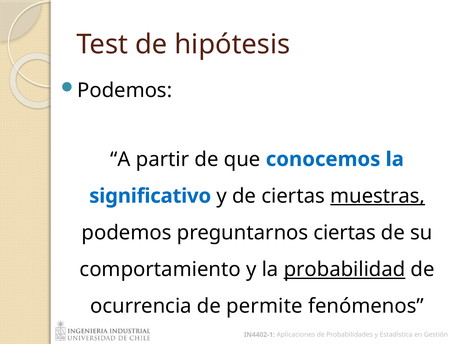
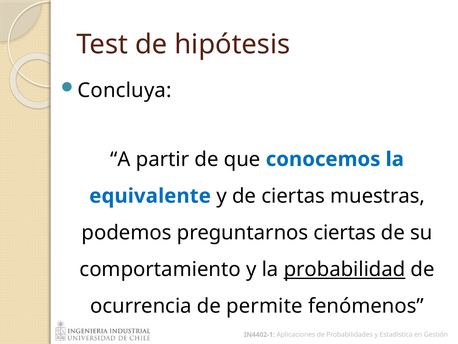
Podemos at (125, 90): Podemos -> Concluya
significativo: significativo -> equivalente
muestras underline: present -> none
